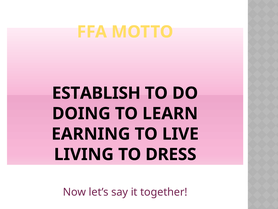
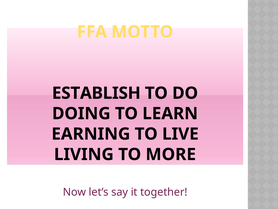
DRESS: DRESS -> MORE
